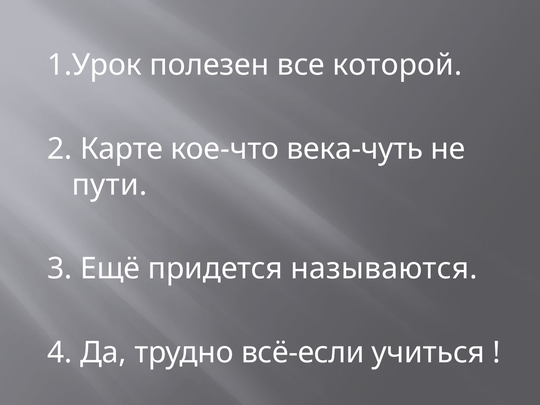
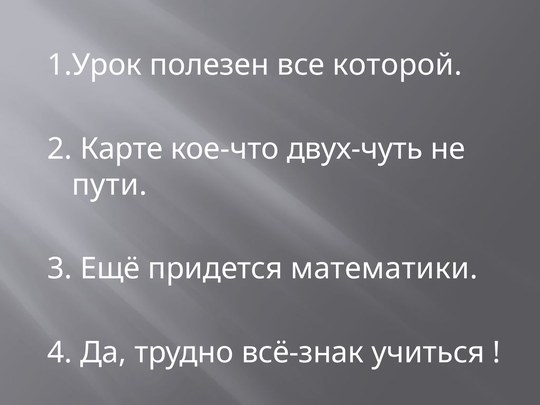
века-чуть: века-чуть -> двух-чуть
называются: называются -> математики
всё-если: всё-если -> всё-знак
